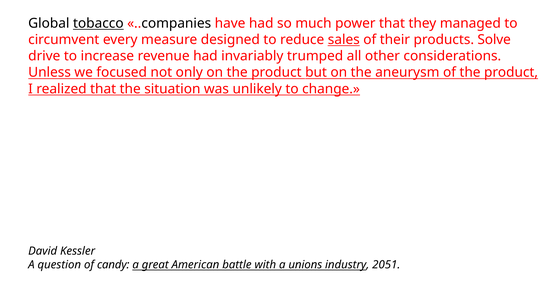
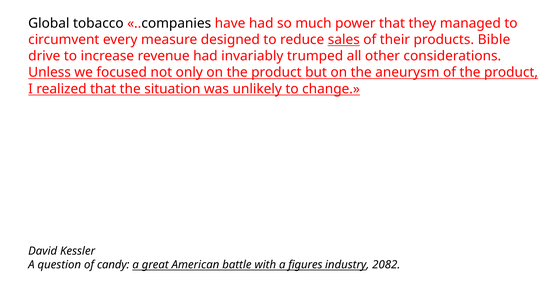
tobacco underline: present -> none
Solve: Solve -> Bible
unions: unions -> figures
2051: 2051 -> 2082
